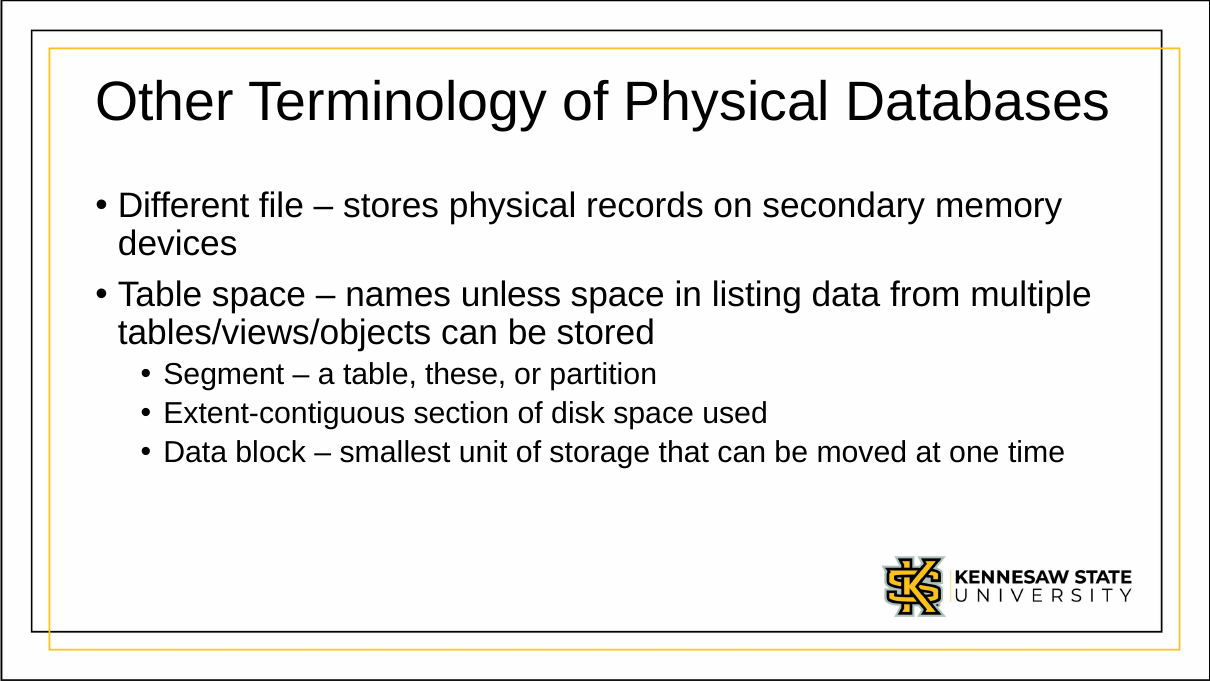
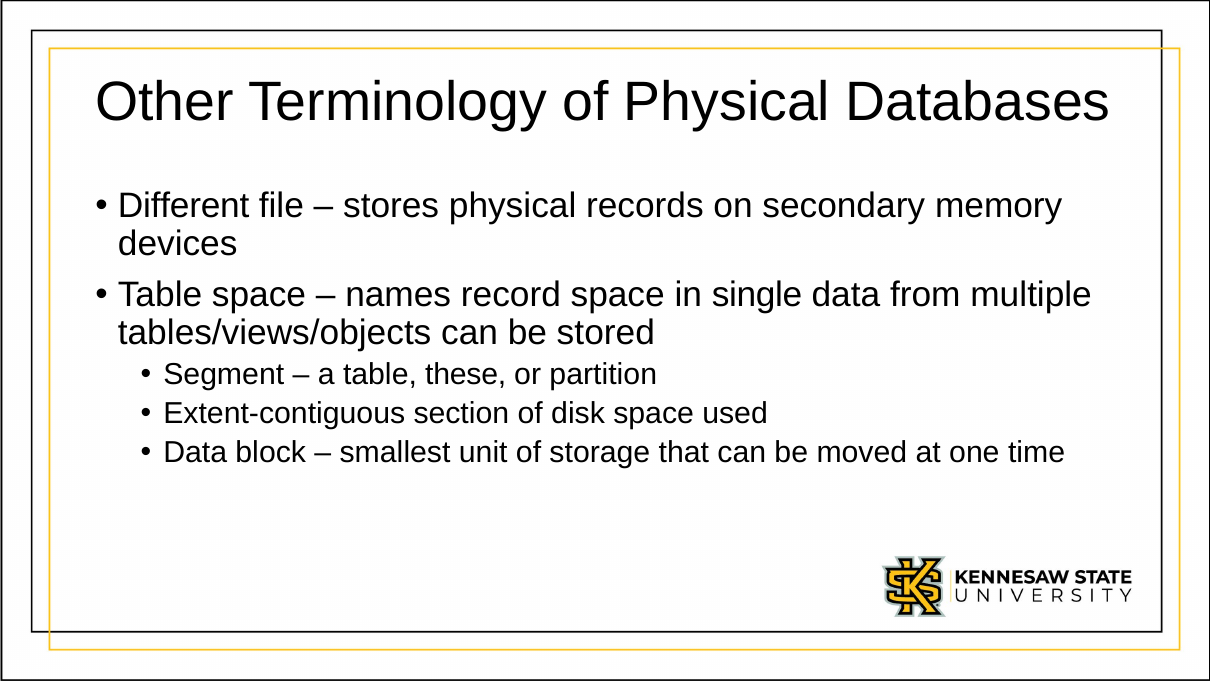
unless: unless -> record
listing: listing -> single
